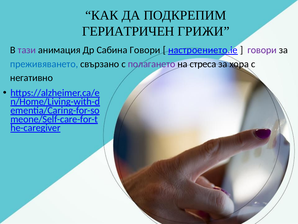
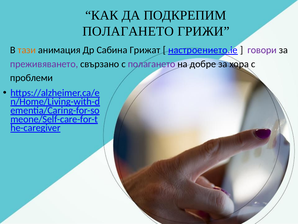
ГЕРИАТРИЧЕН at (128, 31): ГЕРИАТРИЧЕН -> ПОЛАГАНЕТО
тази colour: purple -> orange
Сабина Говори: Говори -> Грижат
преживяването colour: blue -> purple
стреса: стреса -> добре
негативно: негативно -> проблеми
